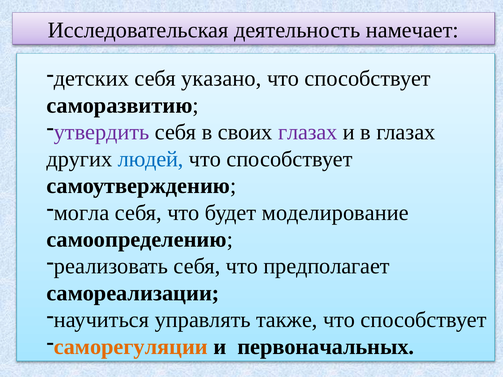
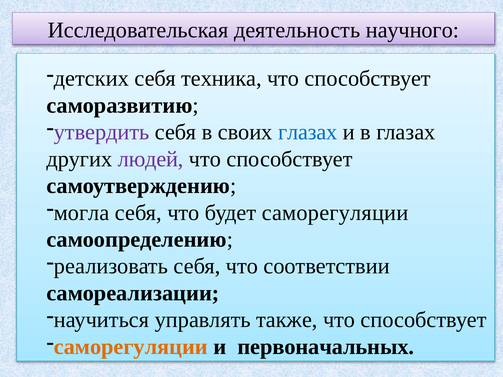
намечает: намечает -> научного
указано: указано -> техника
глазах at (308, 132) colour: purple -> blue
людей colour: blue -> purple
будет моделирование: моделирование -> саморегуляции
предполагает: предполагает -> соответствии
